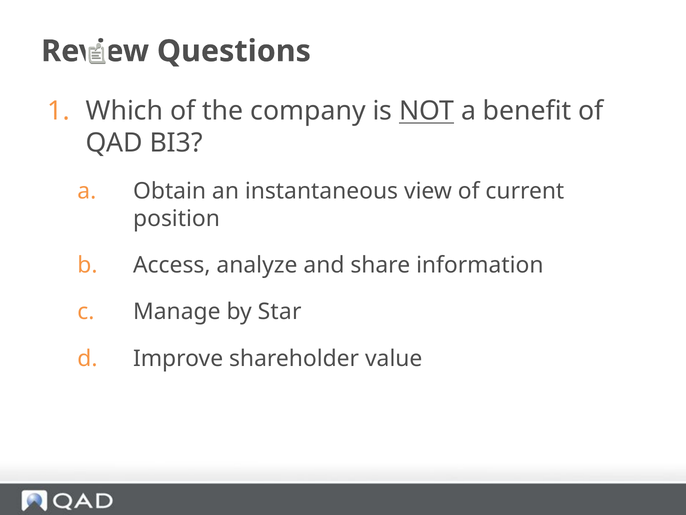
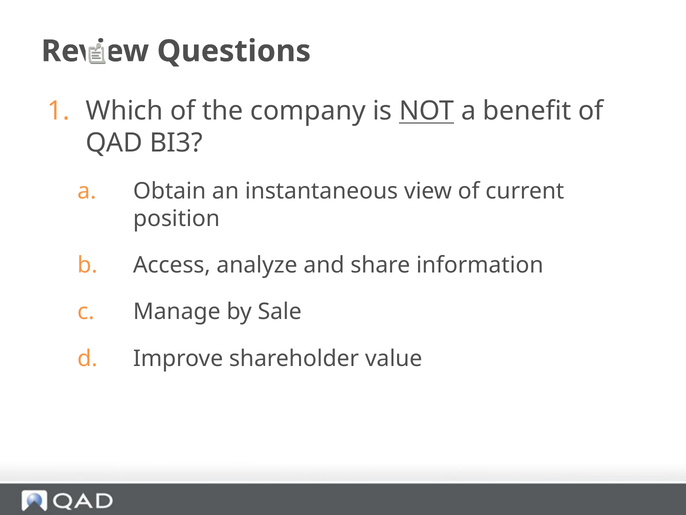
Star: Star -> Sale
